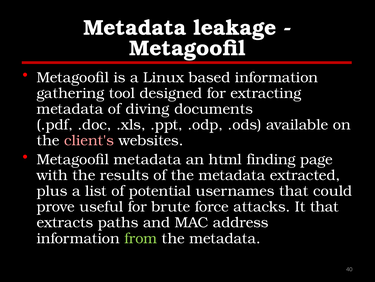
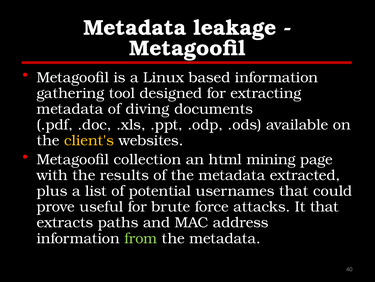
client's colour: pink -> yellow
Metagoofil metadata: metadata -> collection
finding: finding -> mining
